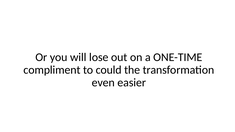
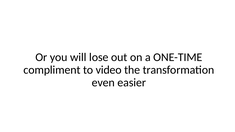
could: could -> video
